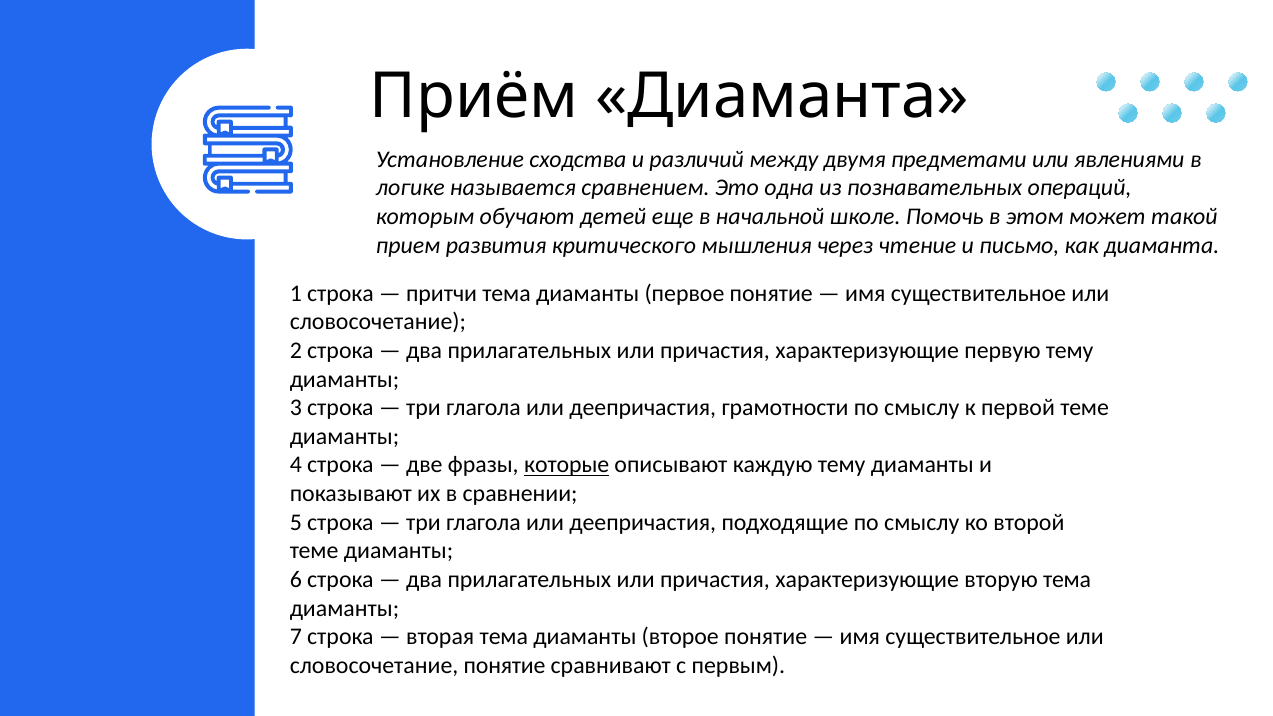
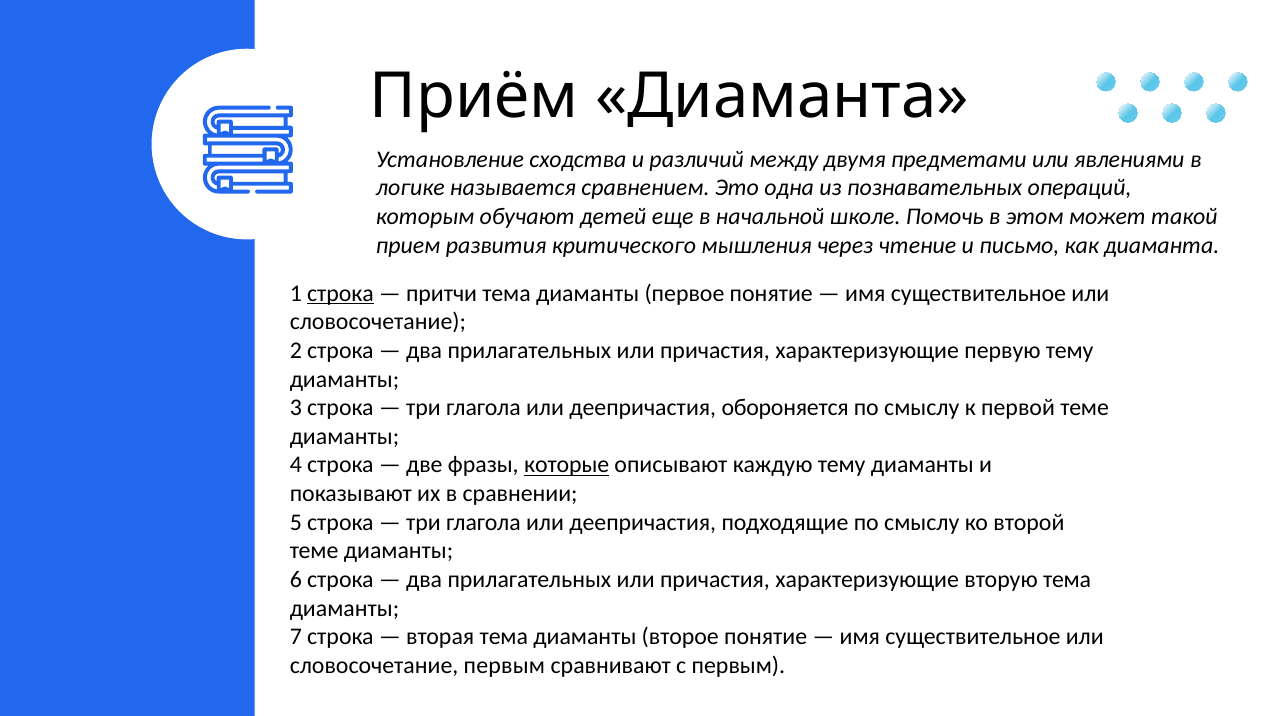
строка at (340, 293) underline: none -> present
грамотности: грамотности -> обороняется
словосочетание понятие: понятие -> первым
